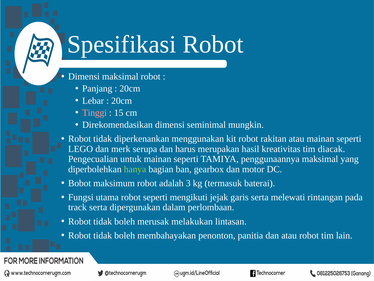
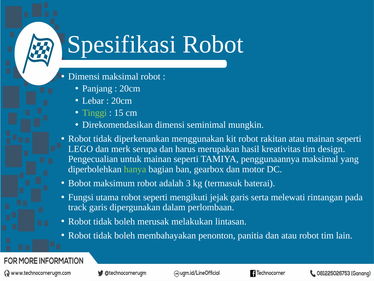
Tinggi colour: pink -> light green
diacak: diacak -> design
track serta: serta -> garis
